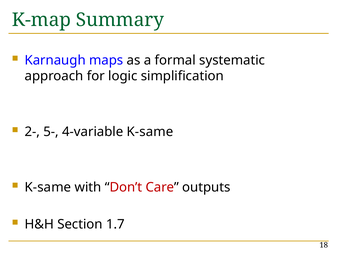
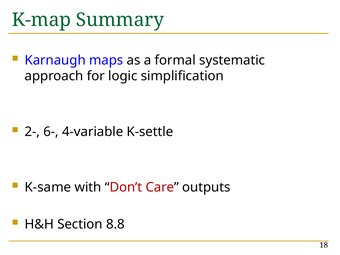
5-: 5- -> 6-
4-variable K-same: K-same -> K-settle
1.7: 1.7 -> 8.8
